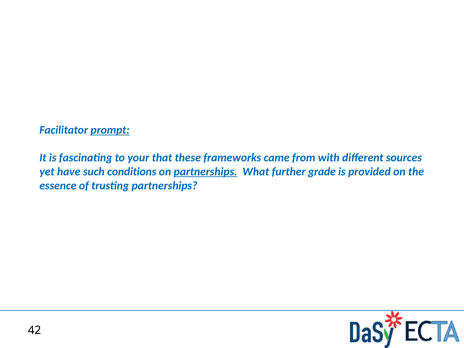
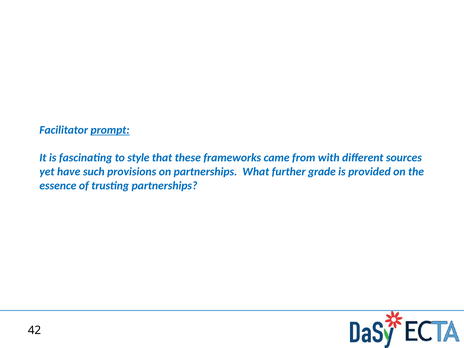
your: your -> style
conditions: conditions -> provisions
partnerships at (205, 172) underline: present -> none
